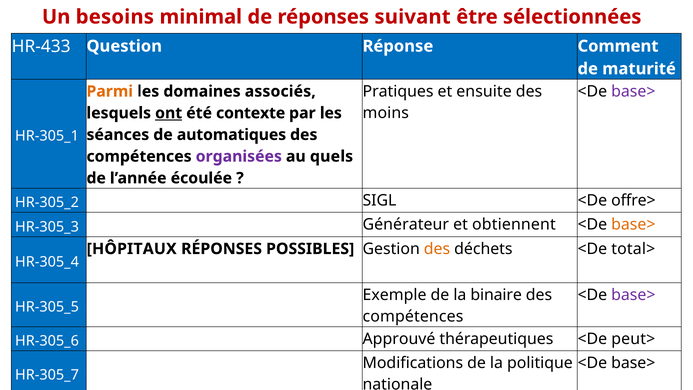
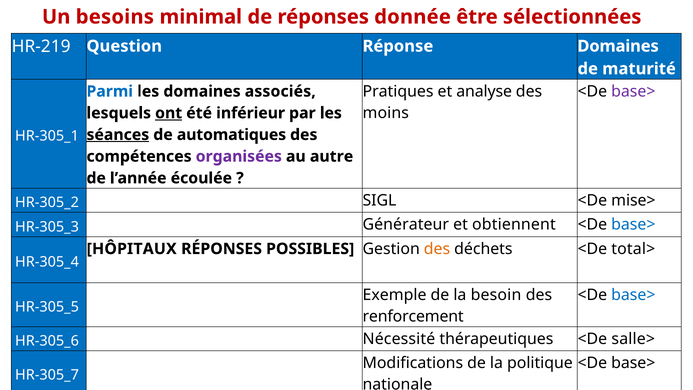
suivant: suivant -> donnée
HR-433: HR-433 -> HR-219
Réponse Comment: Comment -> Domaines
ensuite: ensuite -> analyse
Parmi colour: orange -> blue
contexte: contexte -> inférieur
séances underline: none -> present
quels: quels -> autre
offre>: offre> -> mise>
base> at (633, 224) colour: orange -> blue
binaire: binaire -> besoin
base> at (633, 295) colour: purple -> blue
compétences at (413, 317): compétences -> renforcement
Approuvé: Approuvé -> Nécessité
peut>: peut> -> salle>
